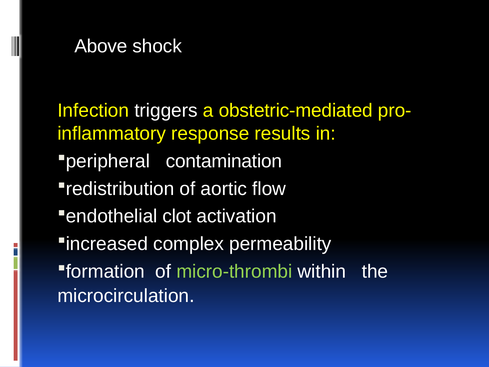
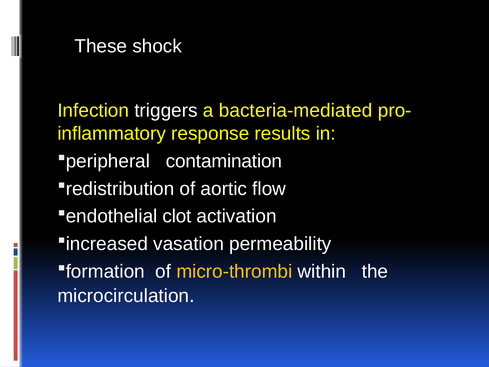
Above: Above -> These
obstetric-mediated: obstetric-mediated -> bacteria-mediated
complex: complex -> vasation
micro-thrombi colour: light green -> yellow
